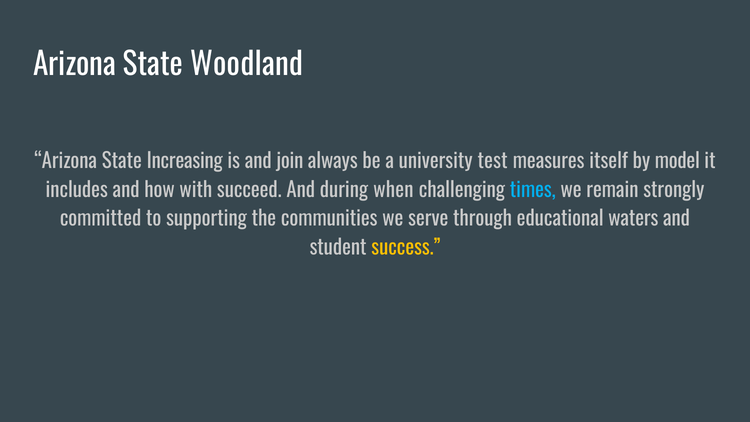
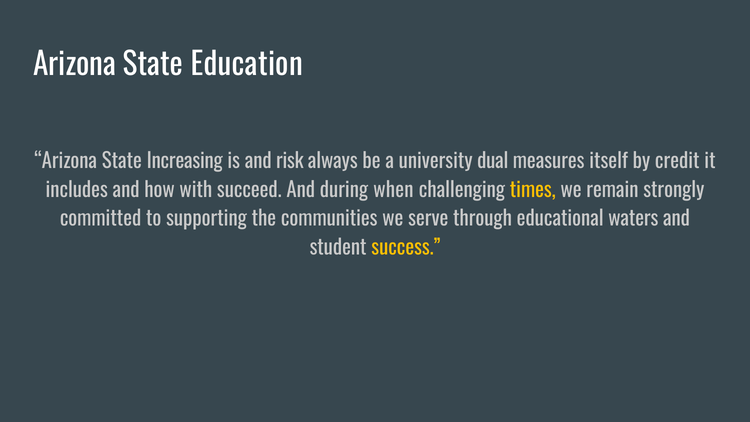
Woodland: Woodland -> Education
join: join -> risk
test: test -> dual
model: model -> credit
times colour: light blue -> yellow
